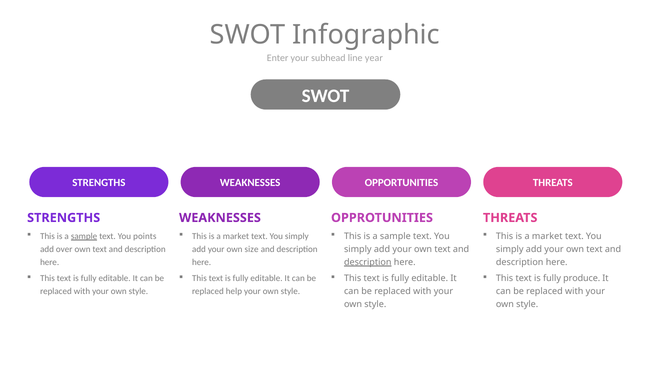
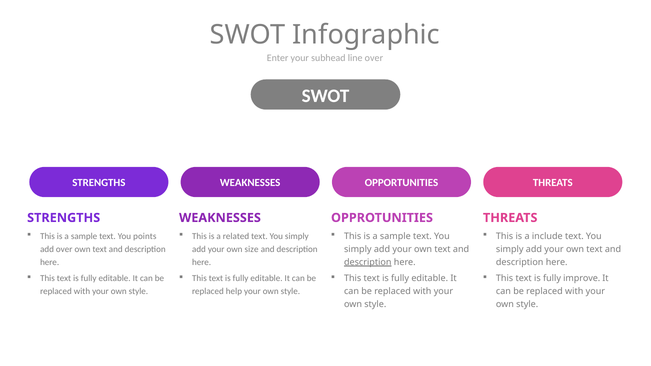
line year: year -> over
market at (547, 236): market -> include
sample at (84, 236) underline: present -> none
market at (236, 236): market -> related
produce: produce -> improve
